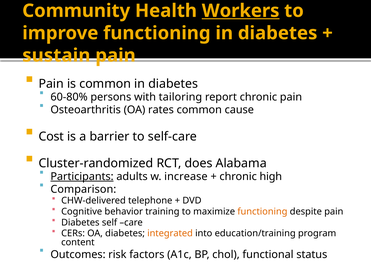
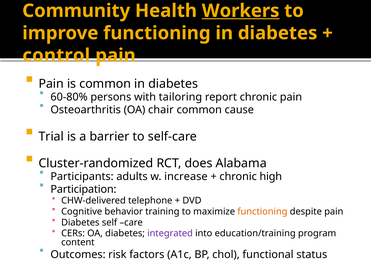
sustain: sustain -> control
rates: rates -> chair
Cost: Cost -> Trial
Participants underline: present -> none
Comparison: Comparison -> Participation
integrated colour: orange -> purple
